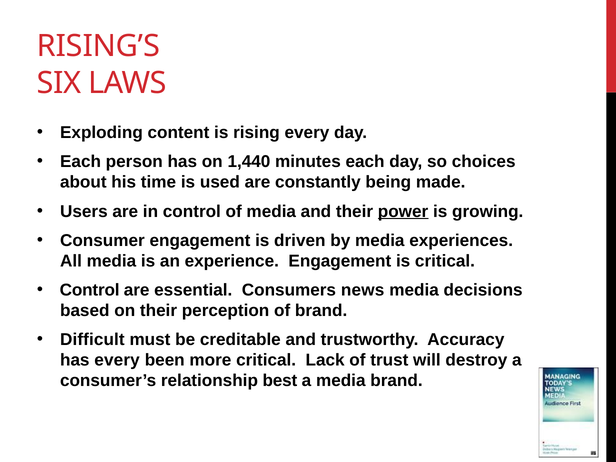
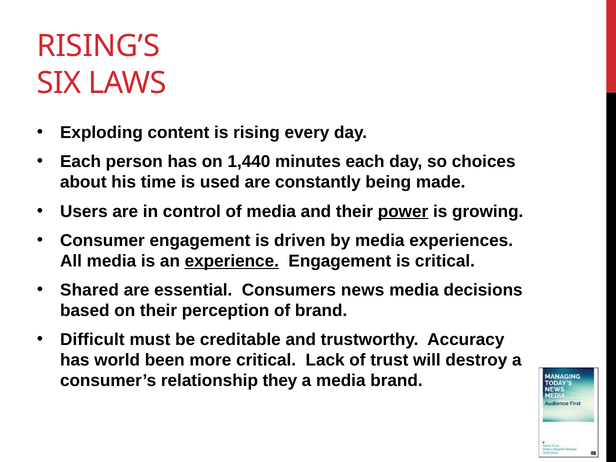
experience underline: none -> present
Control at (90, 290): Control -> Shared
has every: every -> world
best: best -> they
